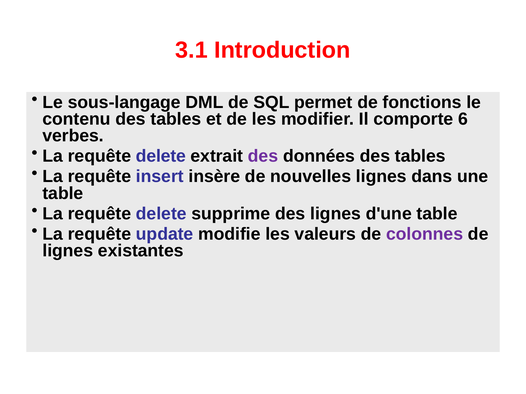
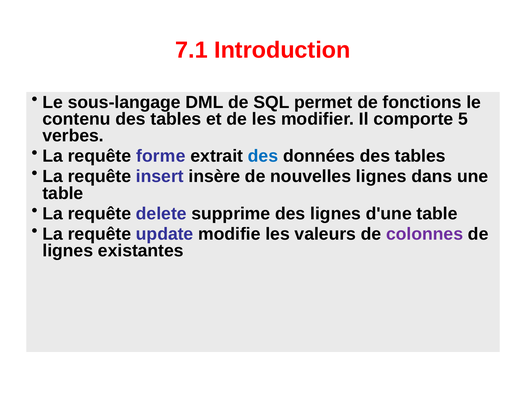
3.1: 3.1 -> 7.1
6: 6 -> 5
delete at (161, 156): delete -> forme
des at (263, 156) colour: purple -> blue
